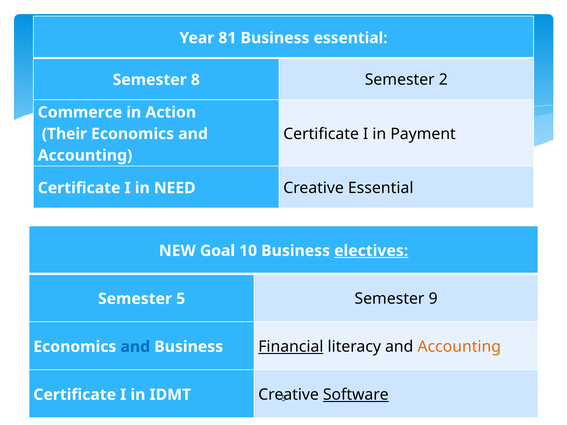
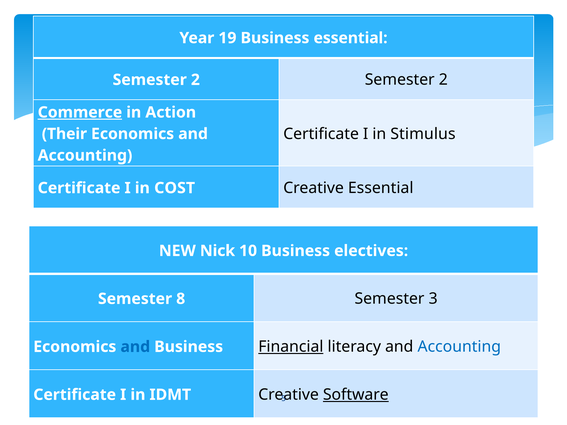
81: 81 -> 19
8 at (195, 80): 8 -> 2
Commerce underline: none -> present
Payment: Payment -> Stimulus
NEED: NEED -> COST
Goal: Goal -> Nick
electives underline: present -> none
Semester 5: 5 -> 8
9: 9 -> 3
Accounting at (459, 347) colour: orange -> blue
